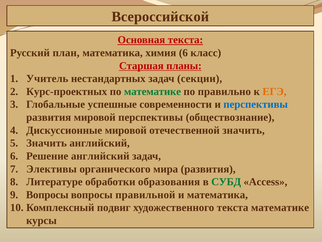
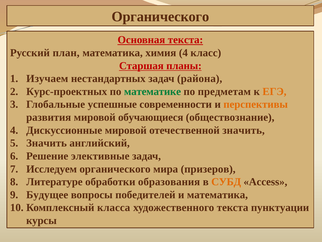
Всероссийской at (160, 17): Всероссийской -> Органического
химия 6: 6 -> 4
Учитель: Учитель -> Изучаем
секции: секции -> района
правильно: правильно -> предметам
перспективы at (256, 104) colour: blue -> orange
мировой перспективы: перспективы -> обучающиеся
Решение английский: английский -> элективные
Элективы: Элективы -> Исследуем
мира развития: развития -> призеров
СУБД colour: green -> orange
Вопросы at (47, 194): Вопросы -> Будущее
правильной: правильной -> победителей
подвиг: подвиг -> класса
текста математике: математике -> пунктуации
